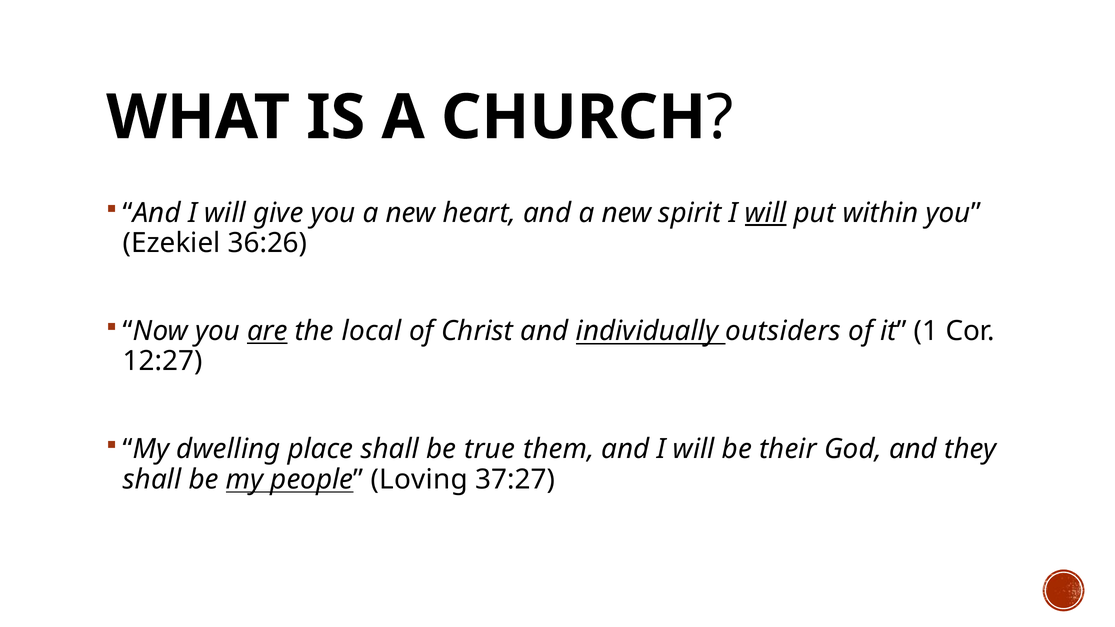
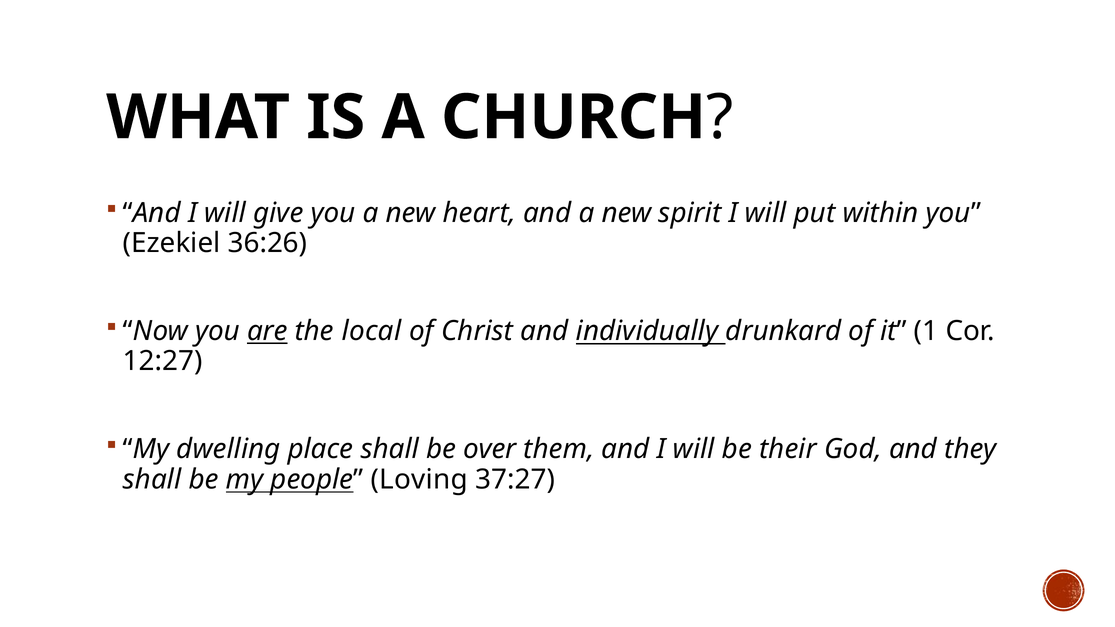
will at (766, 213) underline: present -> none
outsiders: outsiders -> drunkard
true: true -> over
